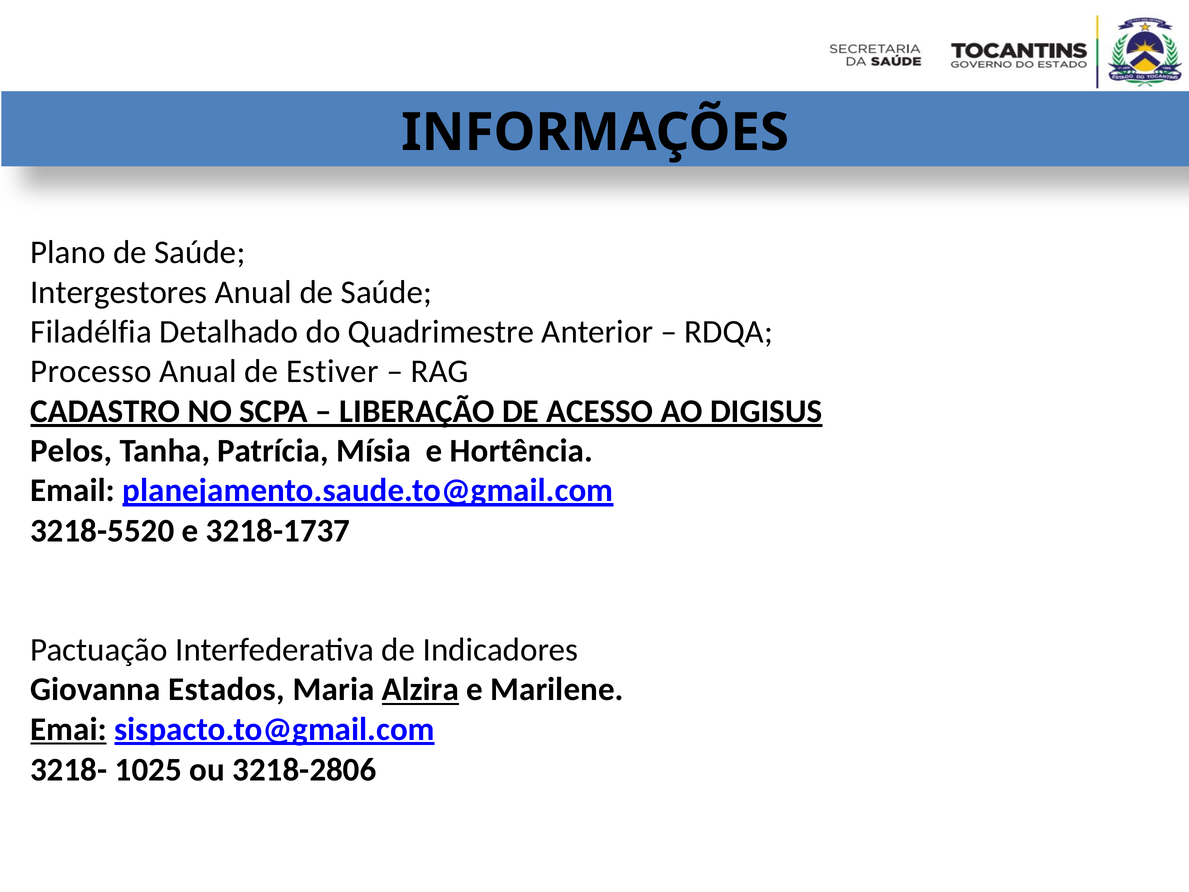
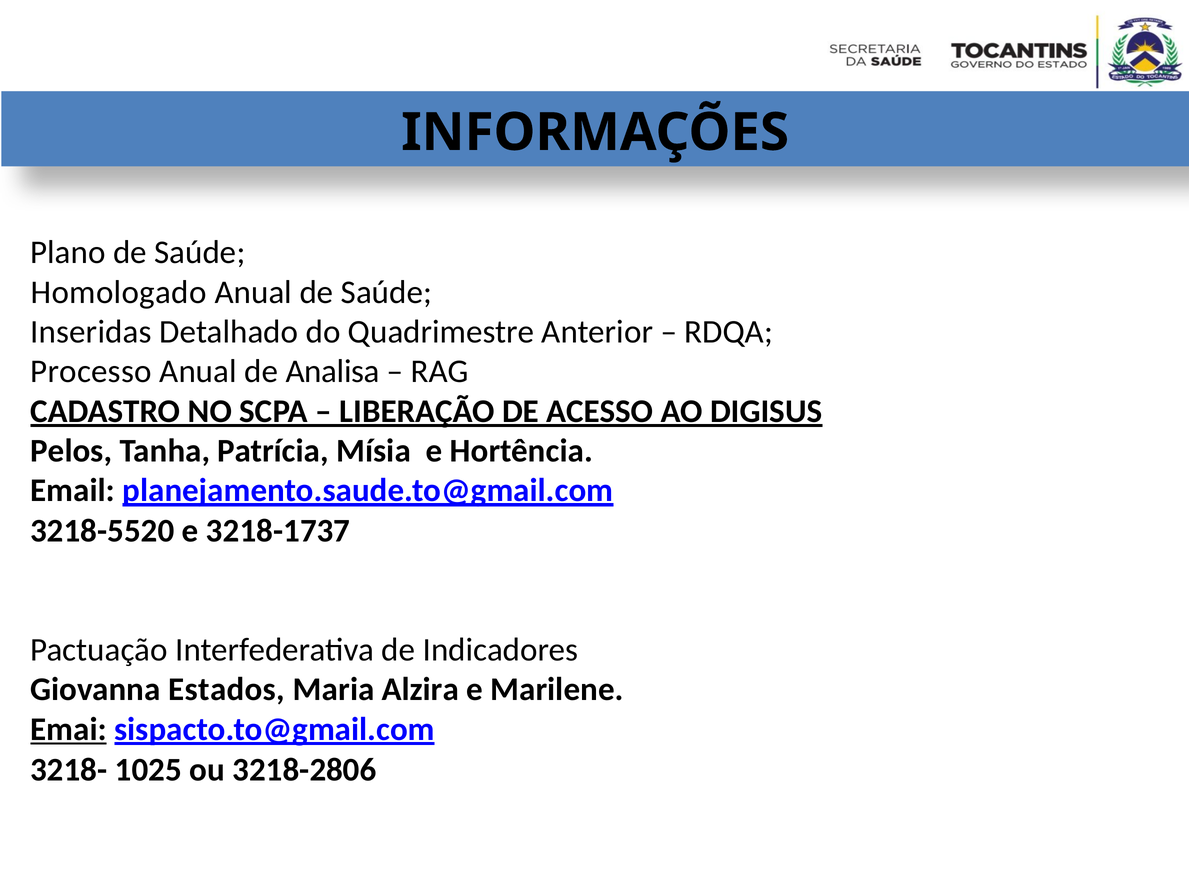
Intergestores: Intergestores -> Homologado
Filadélfia: Filadélfia -> Inseridas
Estiver: Estiver -> Analisa
Alzira underline: present -> none
